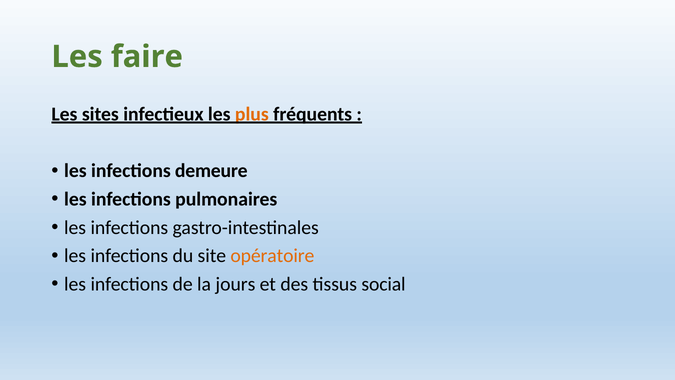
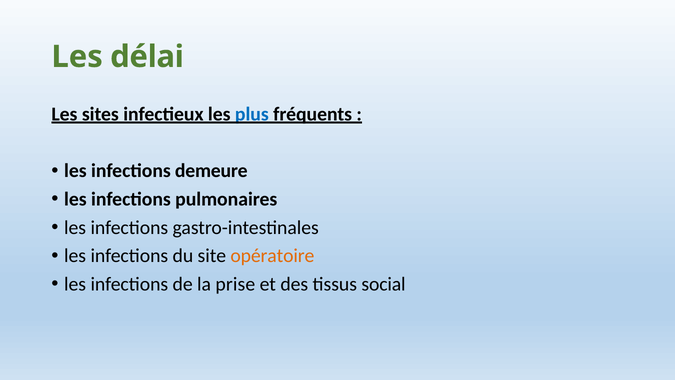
faire: faire -> délai
plus colour: orange -> blue
jours: jours -> prise
